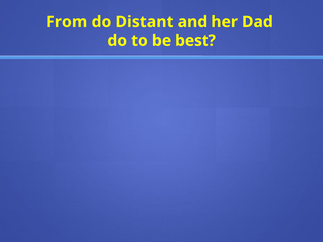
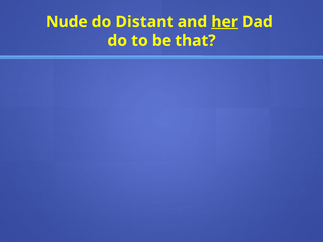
From: From -> Nude
her underline: none -> present
best: best -> that
